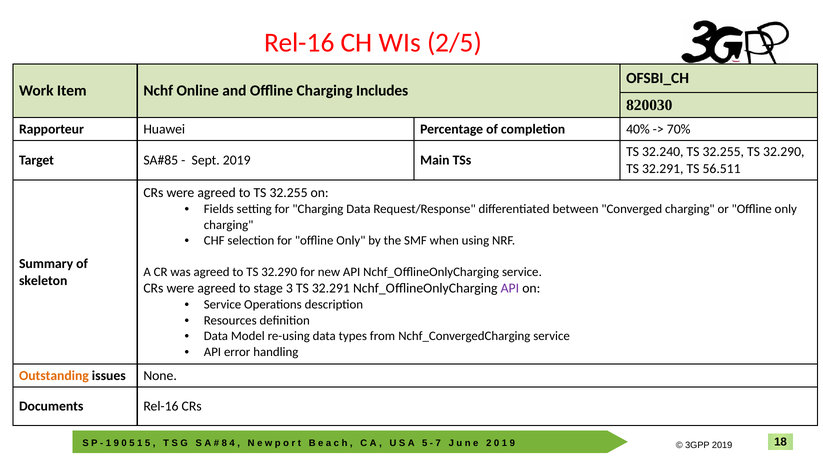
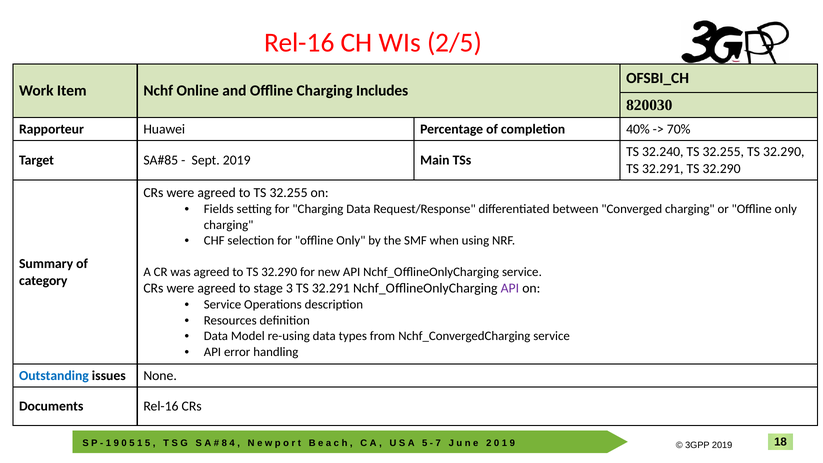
32.291 TS 56.511: 56.511 -> 32.290
skeleton: skeleton -> category
Outstanding colour: orange -> blue
